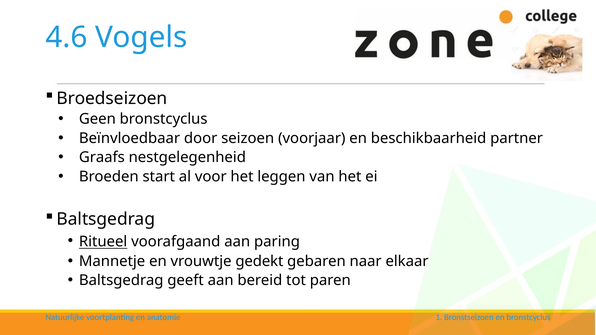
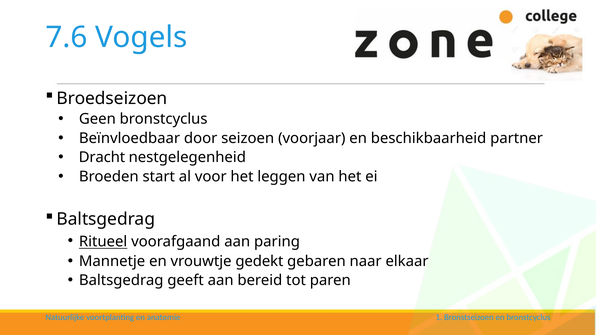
4.6: 4.6 -> 7.6
Graafs: Graafs -> Dracht
